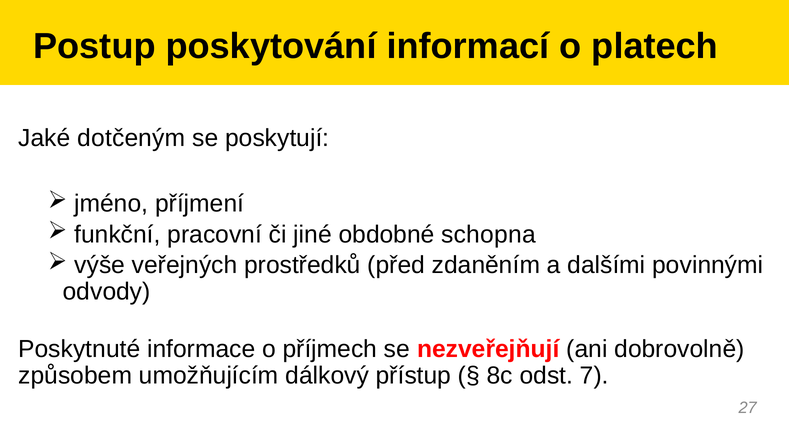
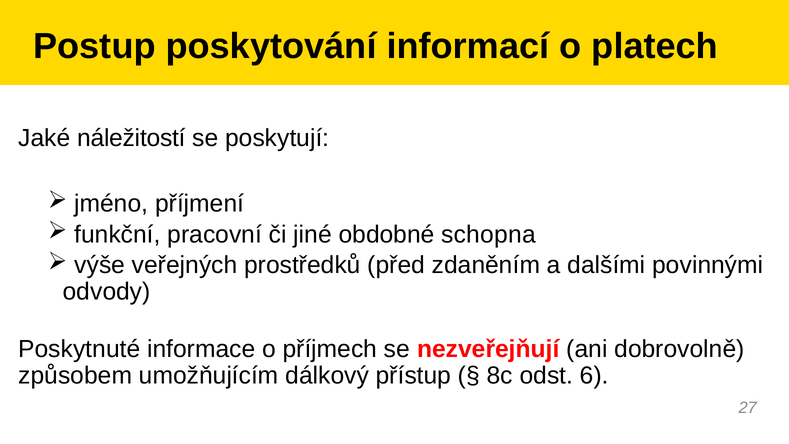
dotčeným: dotčeným -> náležitostí
7: 7 -> 6
